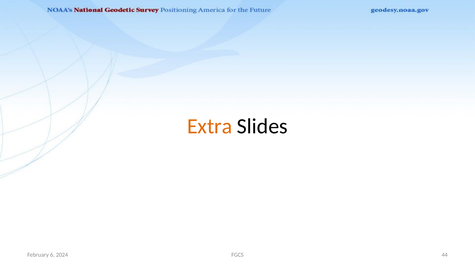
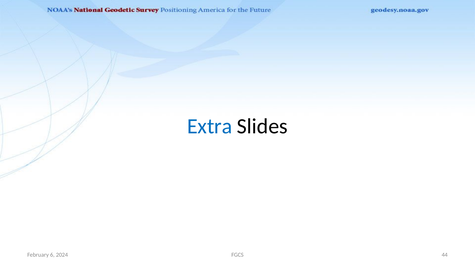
Extra colour: orange -> blue
